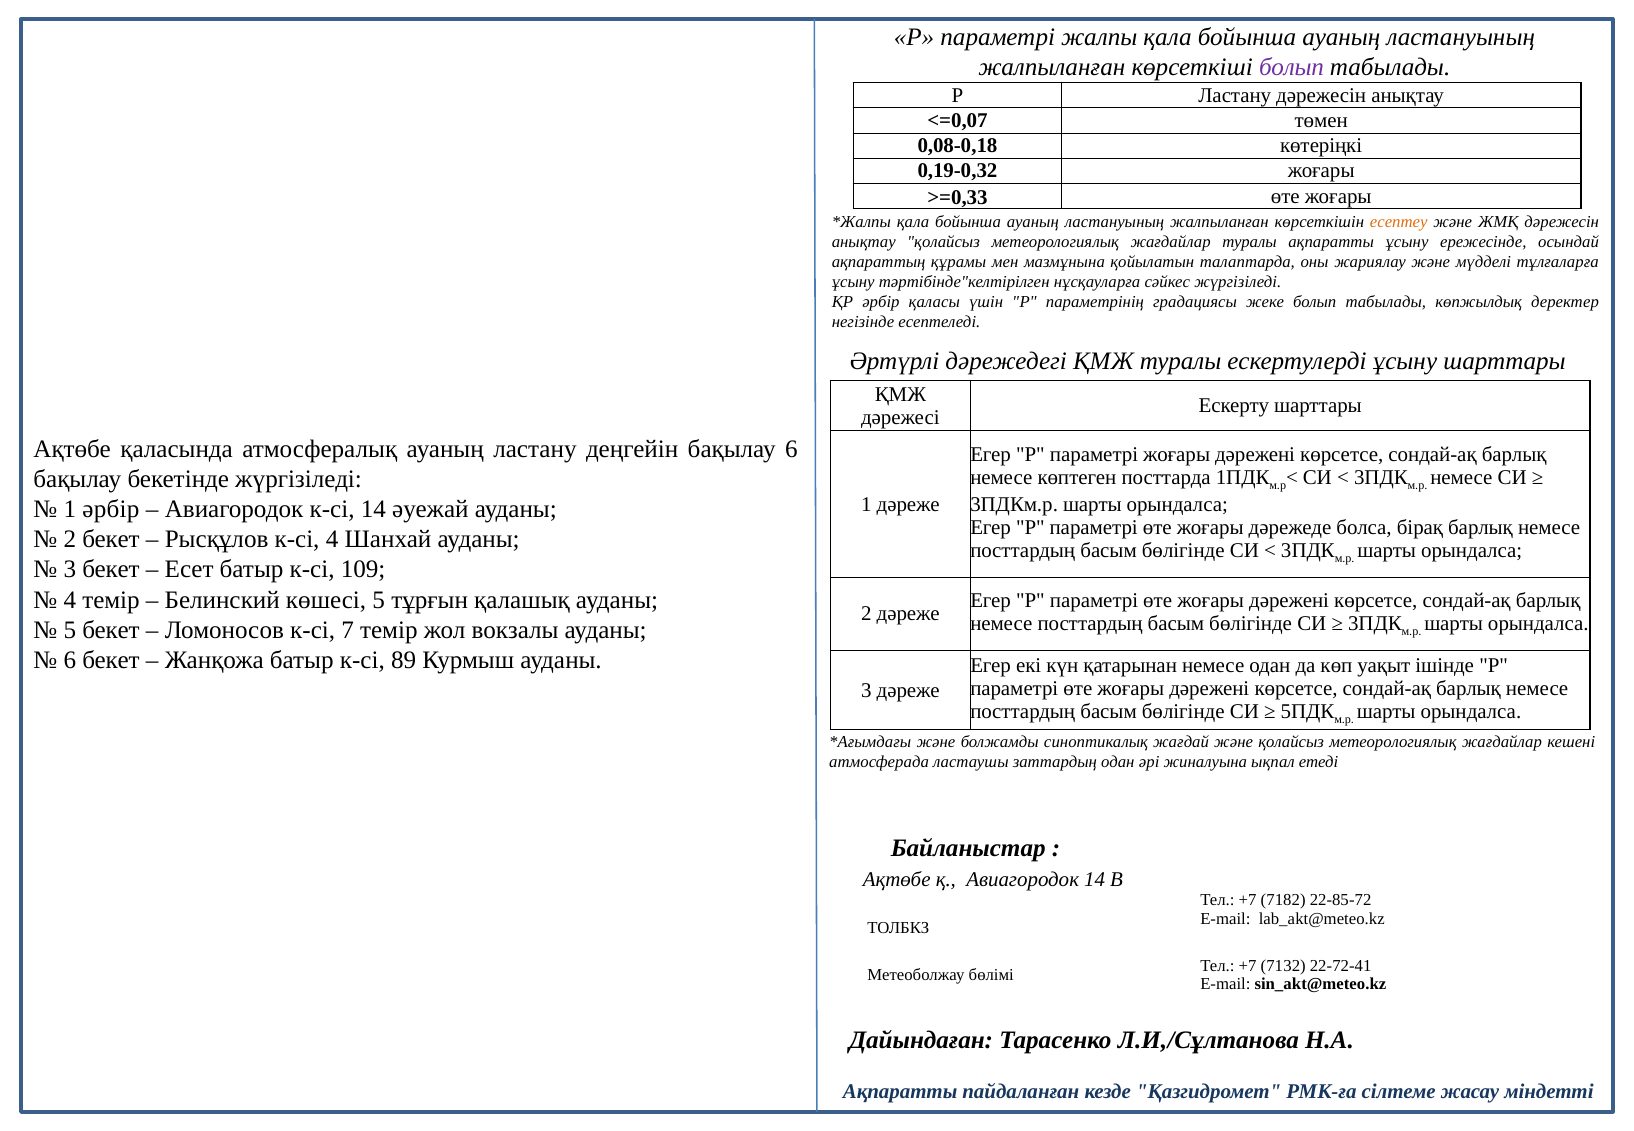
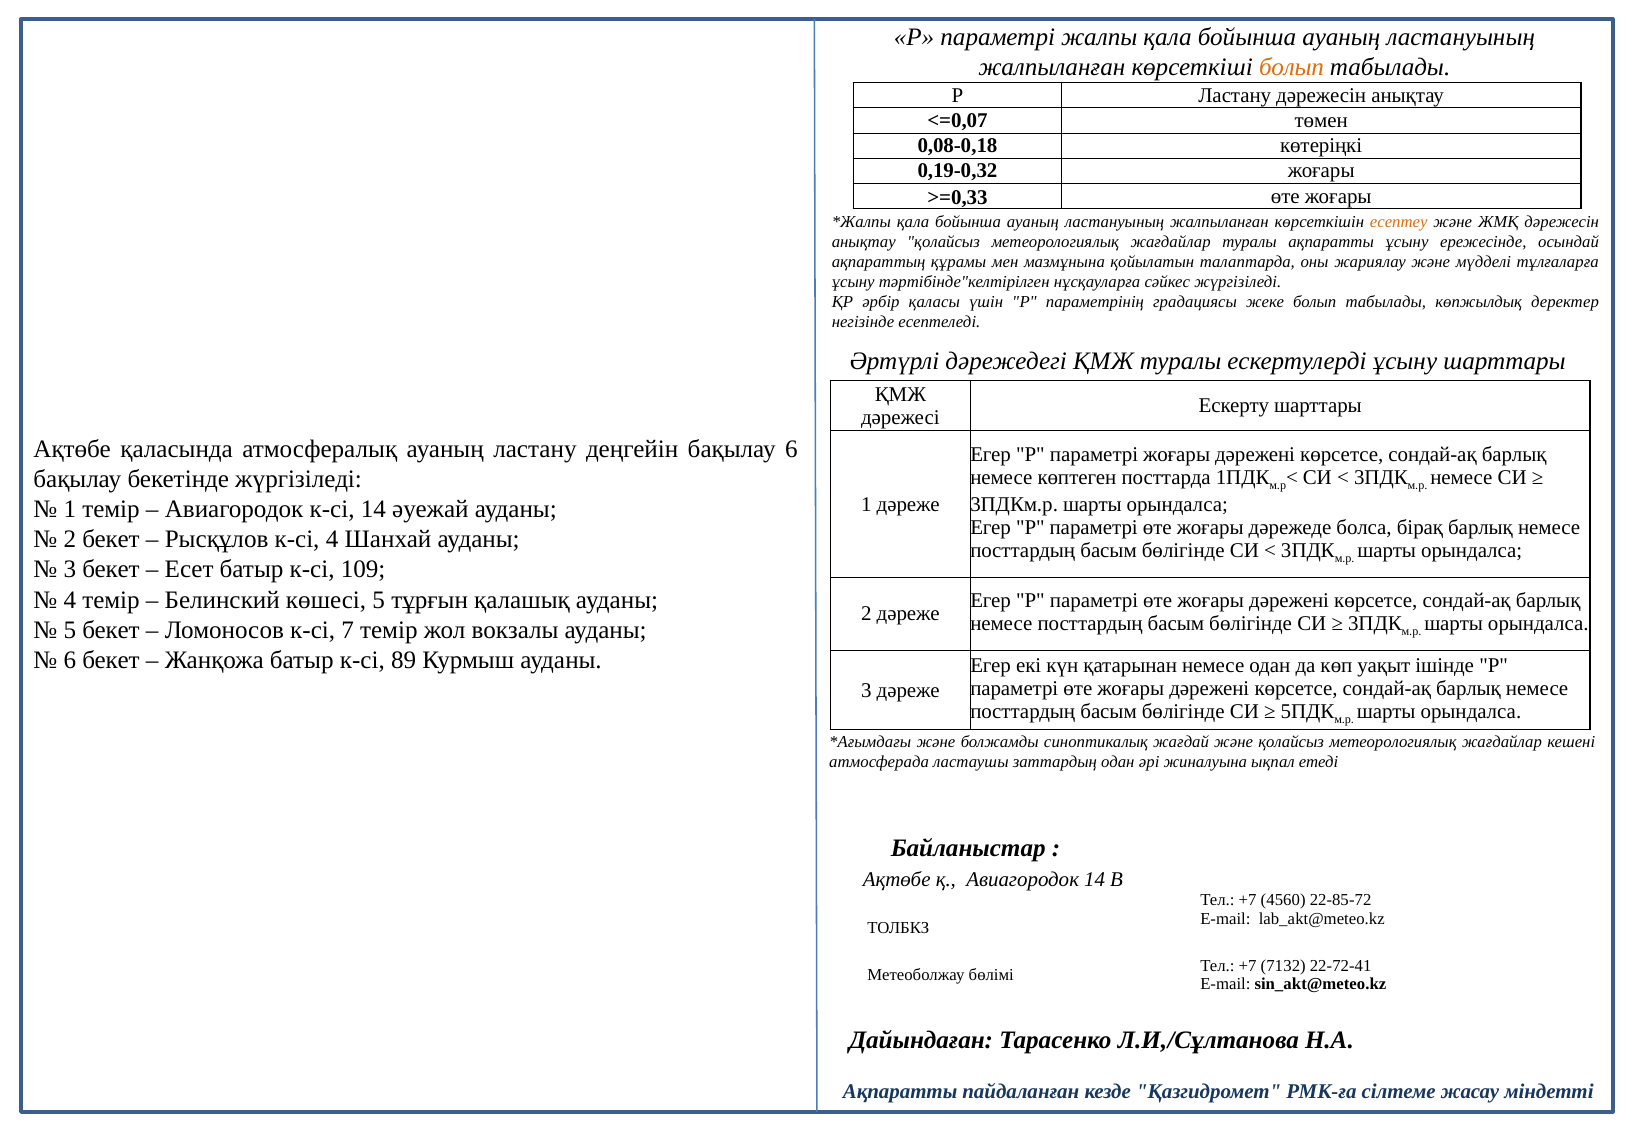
болып at (1291, 67) colour: purple -> orange
1 әрбір: әрбір -> темір
7182: 7182 -> 4560
